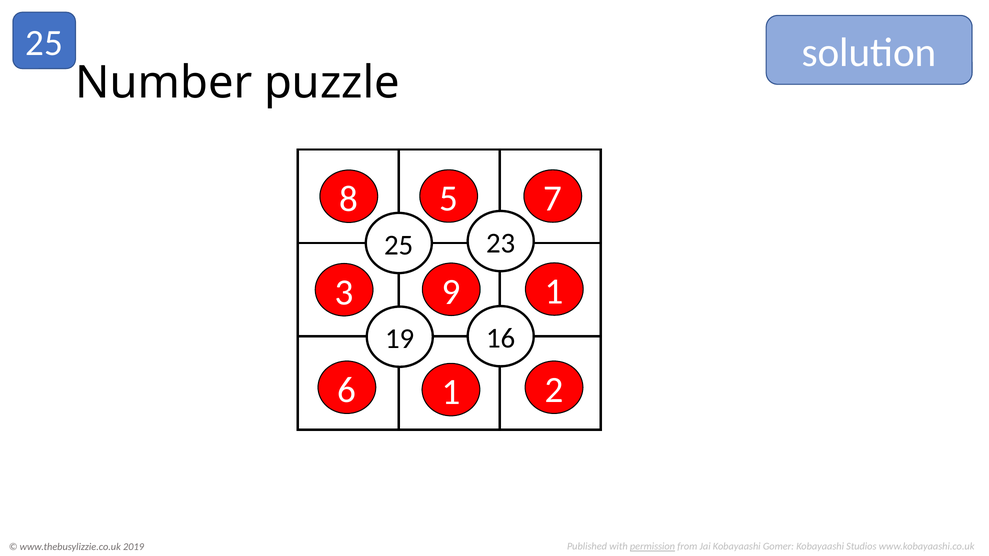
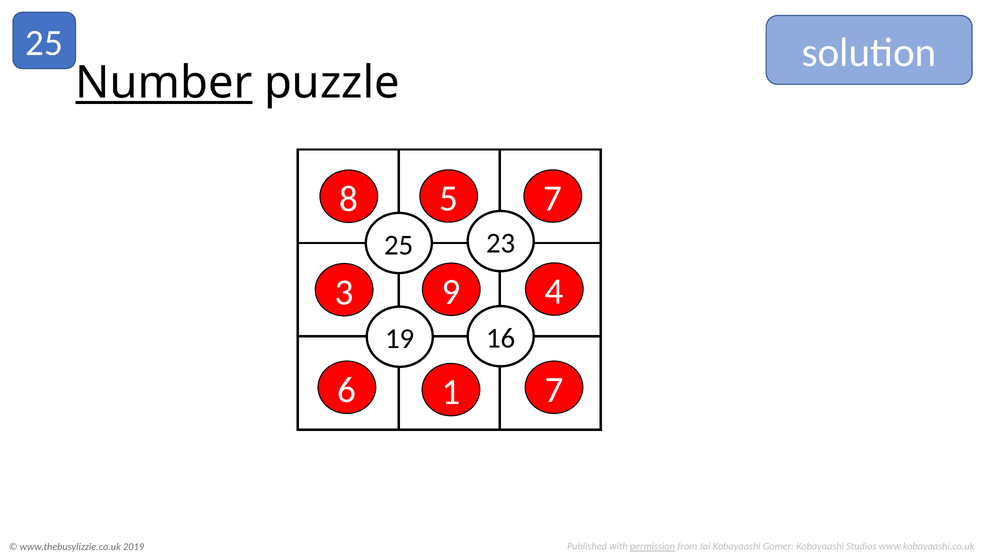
Number underline: none -> present
3 1: 1 -> 4
1 2: 2 -> 7
